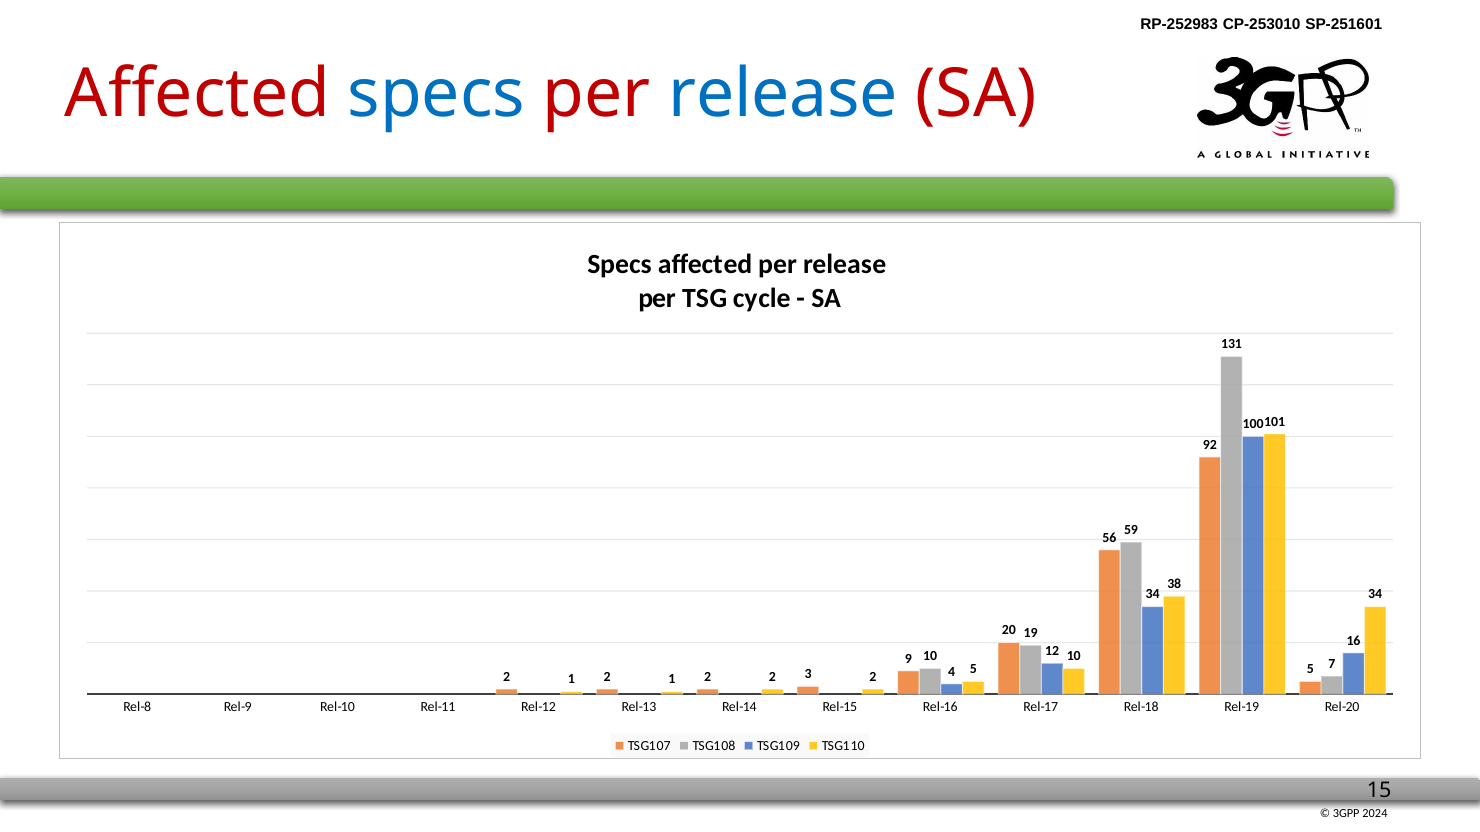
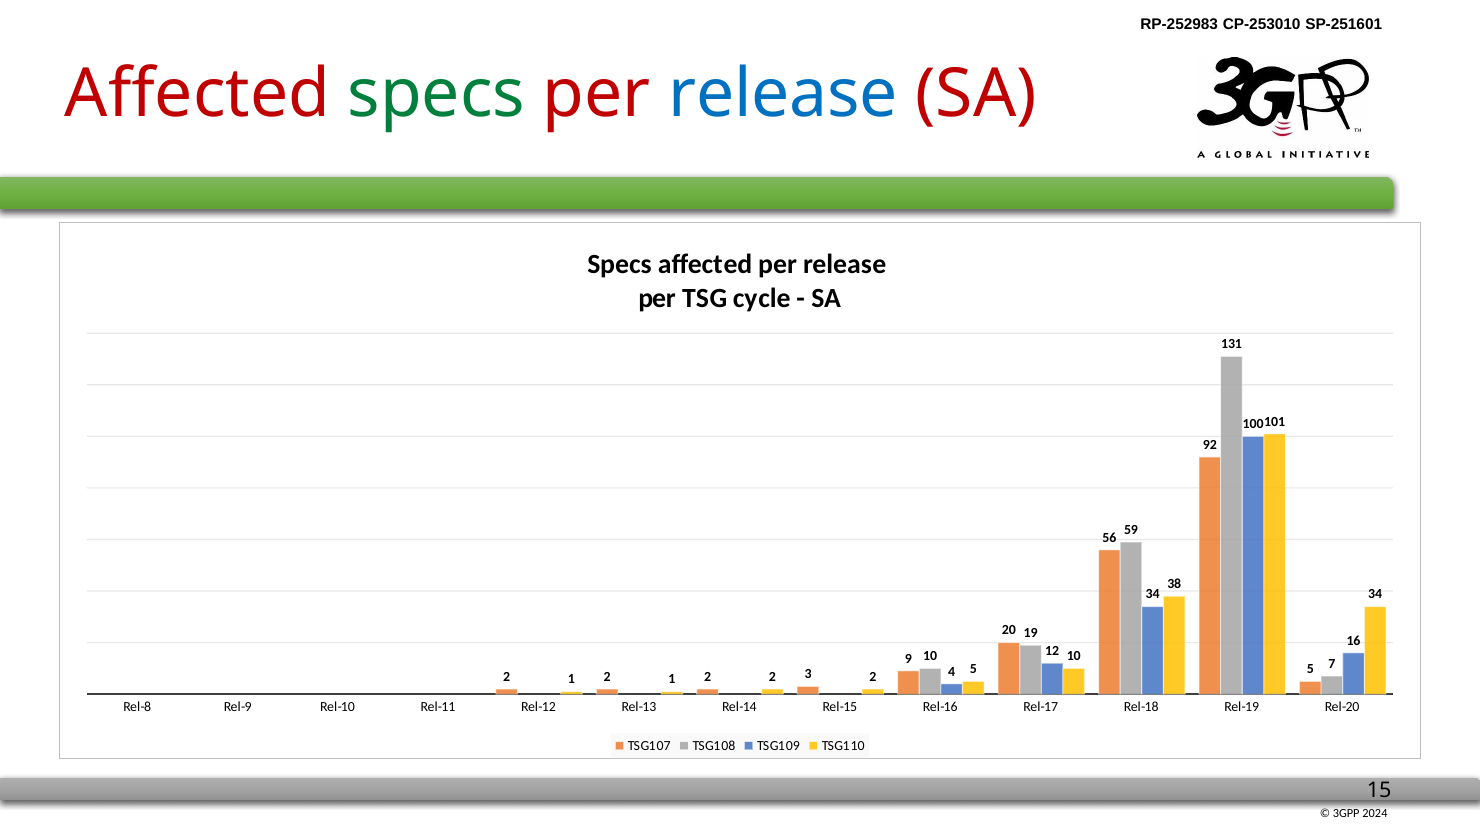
specs at (437, 94) colour: blue -> green
